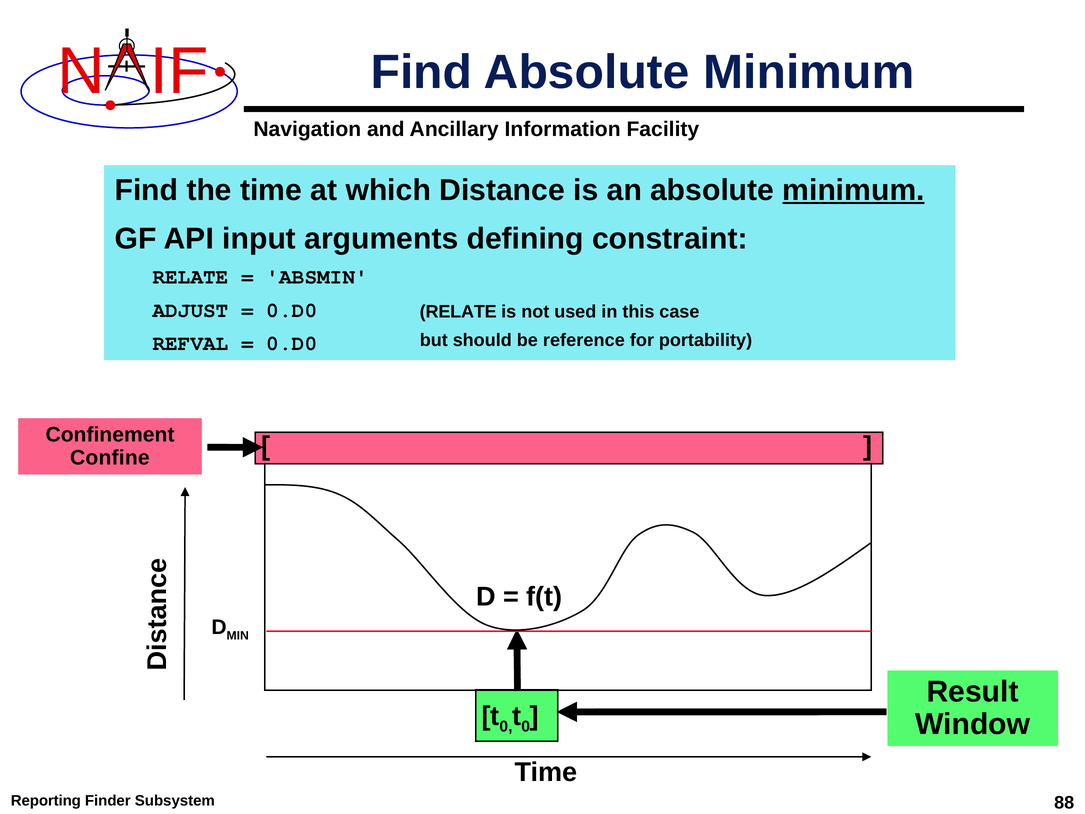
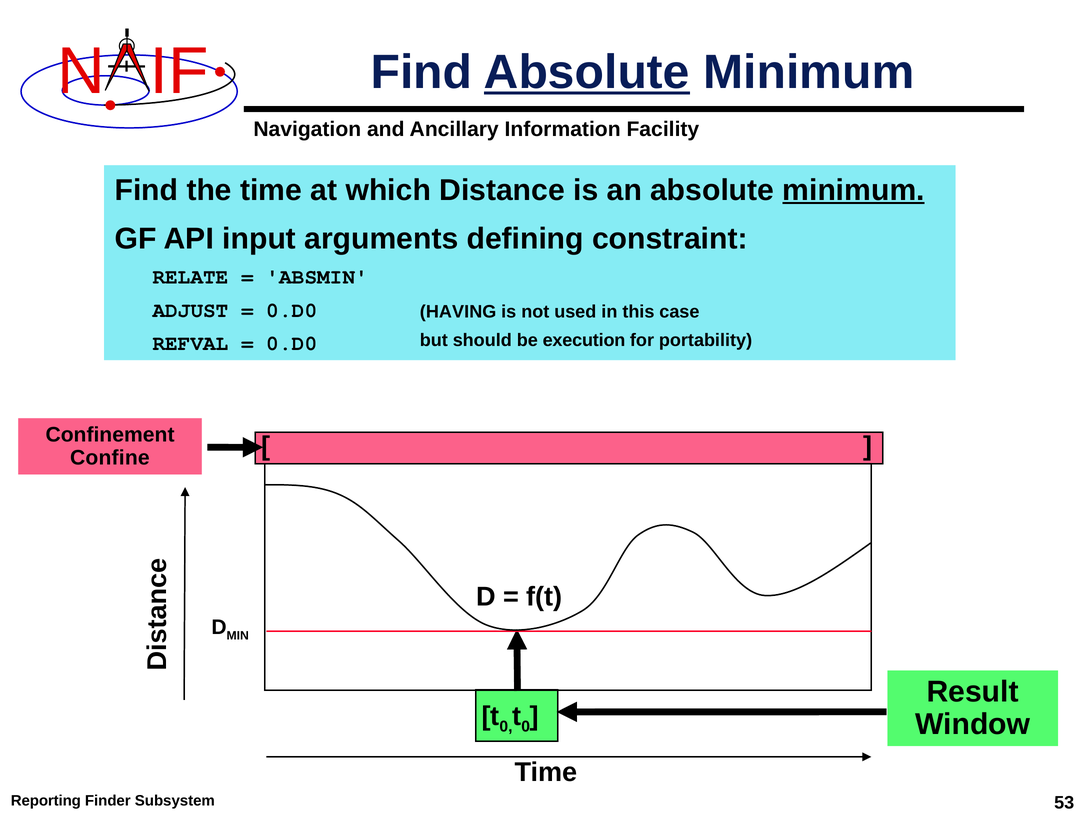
Absolute at (587, 72) underline: none -> present
RELATE at (458, 312): RELATE -> HAVING
reference: reference -> execution
88: 88 -> 53
